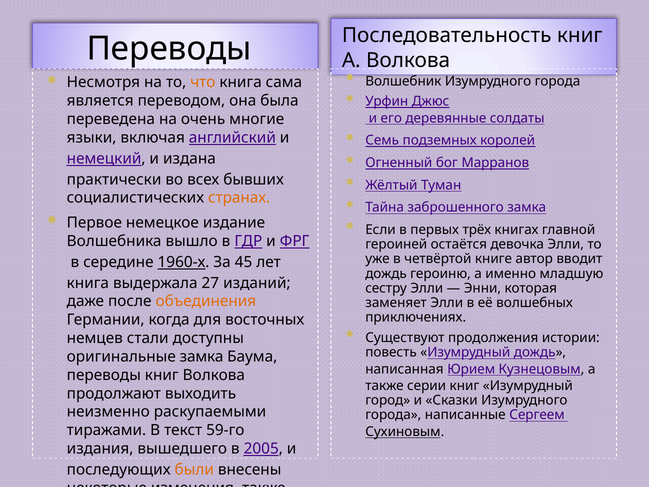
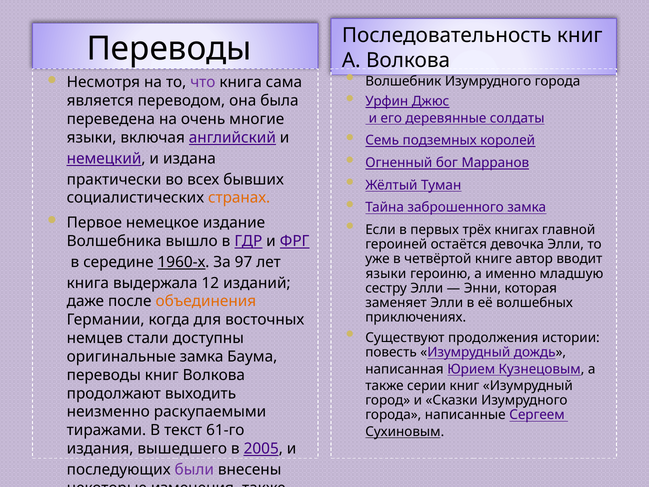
что colour: orange -> purple
45: 45 -> 97
дождь at (386, 274): дождь -> языки
27: 27 -> 12
59-го: 59-го -> 61-го
были colour: orange -> purple
